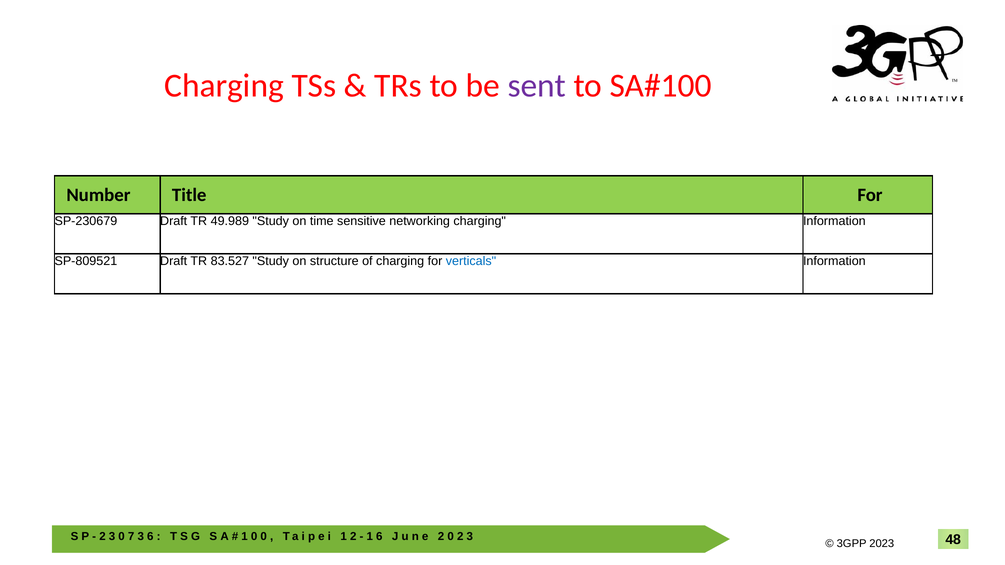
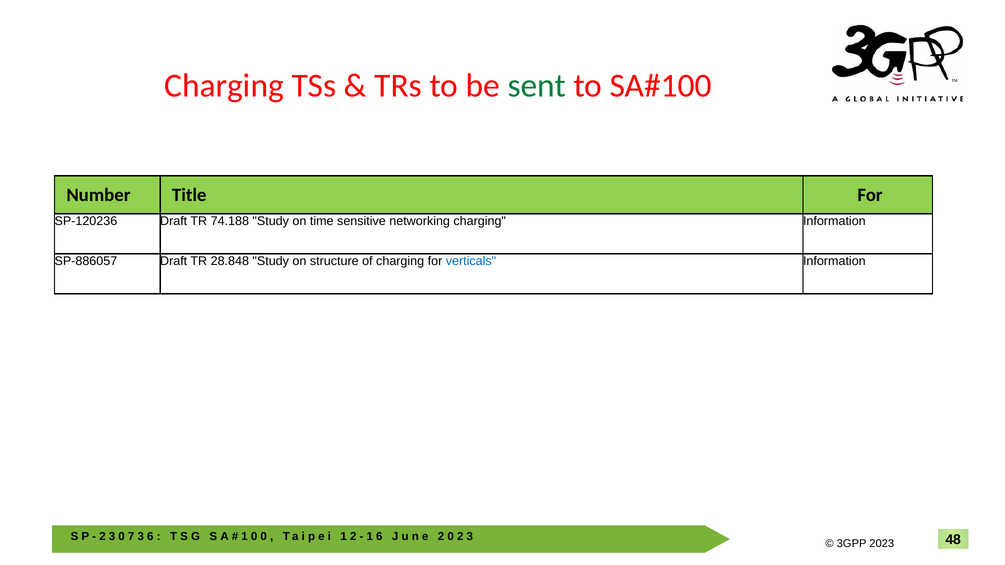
sent colour: purple -> green
SP-230679: SP-230679 -> SP-120236
49.989: 49.989 -> 74.188
SP-809521: SP-809521 -> SP-886057
83.527: 83.527 -> 28.848
